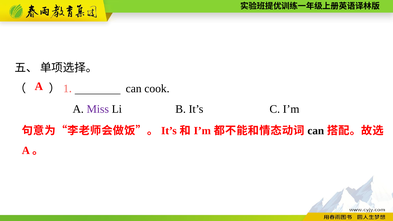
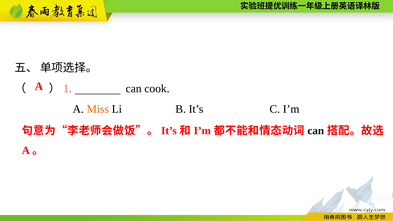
Miss colour: purple -> orange
